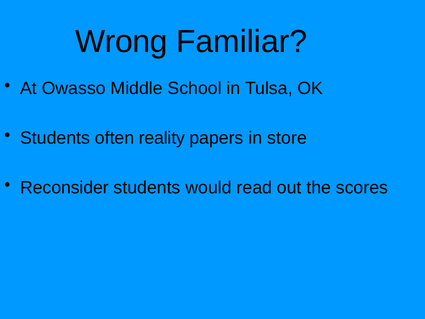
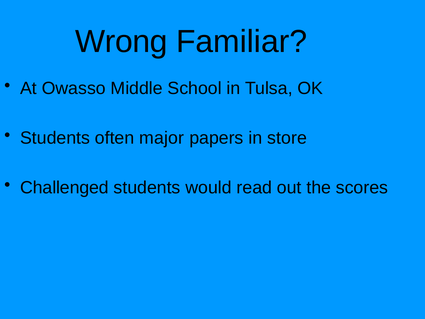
reality: reality -> major
Reconsider: Reconsider -> Challenged
